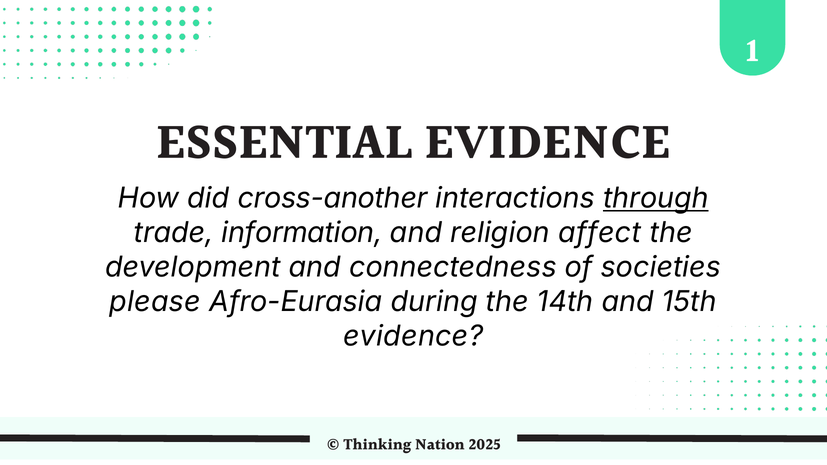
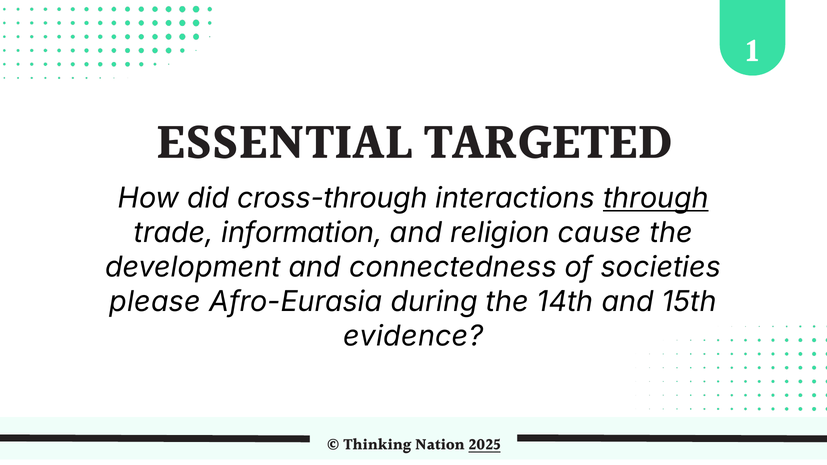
ESSENTIAL EVIDENCE: EVIDENCE -> TARGETED
cross-another: cross-another -> cross-through
affect: affect -> cause
2025 underline: none -> present
